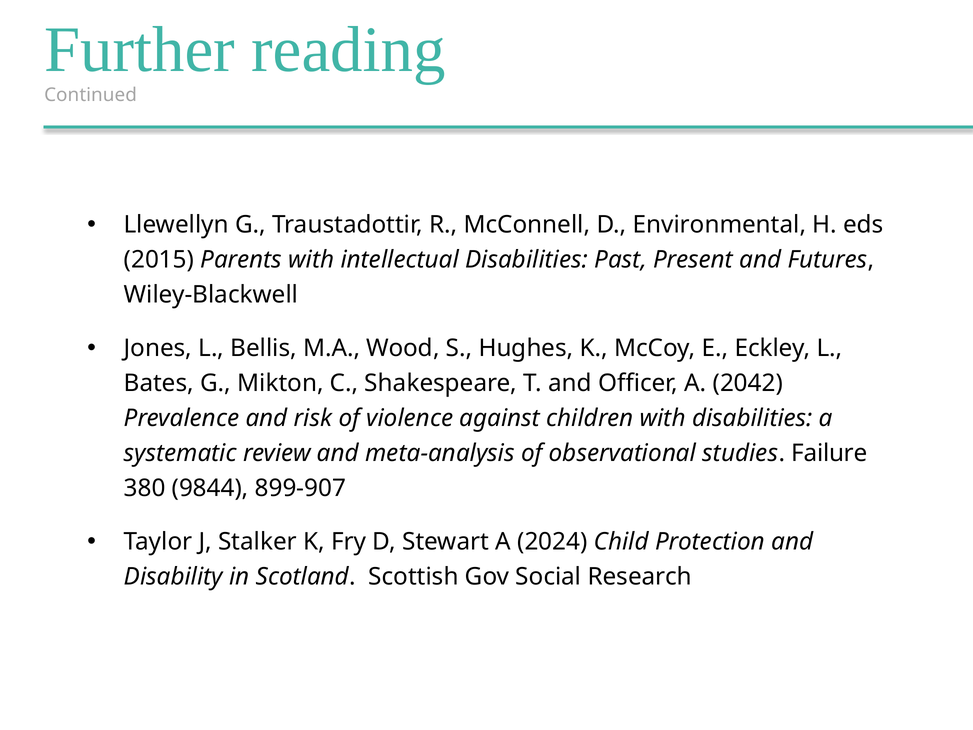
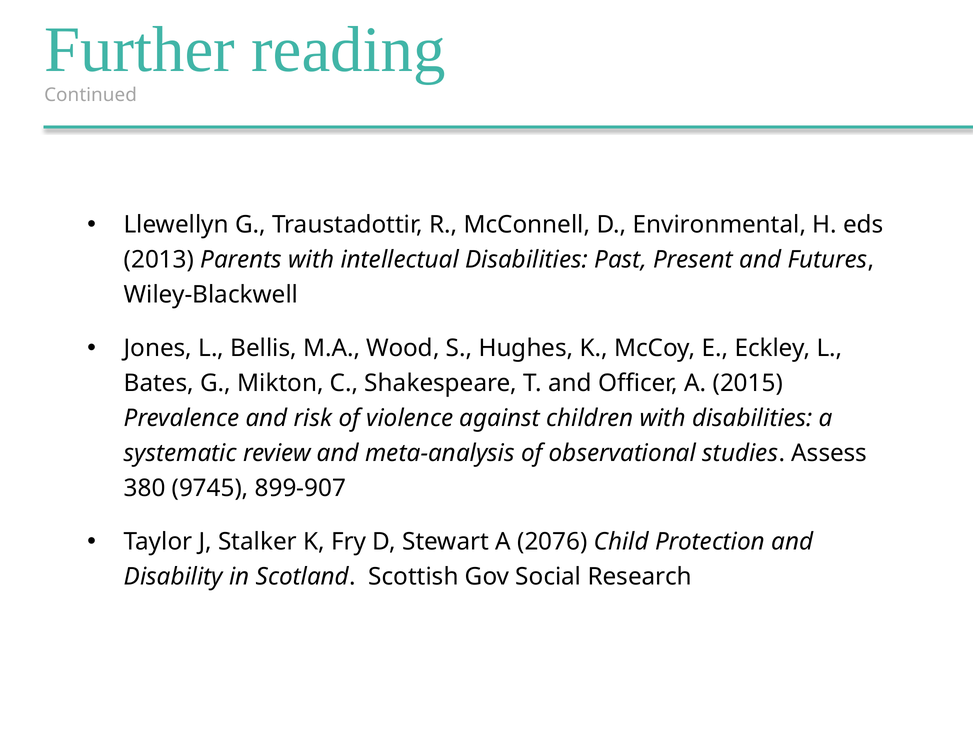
2015: 2015 -> 2013
2042: 2042 -> 2015
Failure: Failure -> Assess
9844: 9844 -> 9745
2024: 2024 -> 2076
